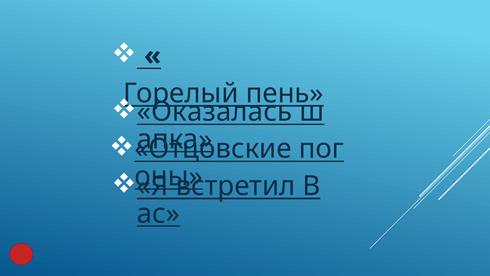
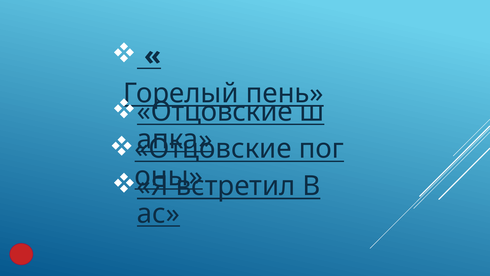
Оказалась at (215, 112): Оказалась -> Отцовские
